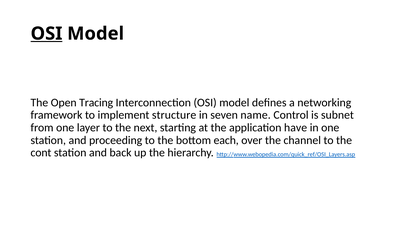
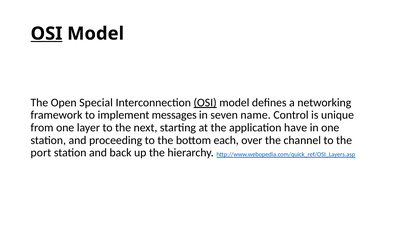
Tracing: Tracing -> Special
OSI at (205, 103) underline: none -> present
structure: structure -> messages
subnet: subnet -> unique
cont: cont -> port
